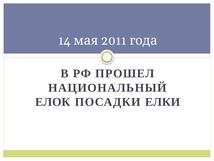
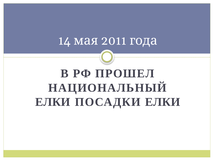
ЕЛОК at (53, 102): ЕЛОК -> ЕЛКИ
